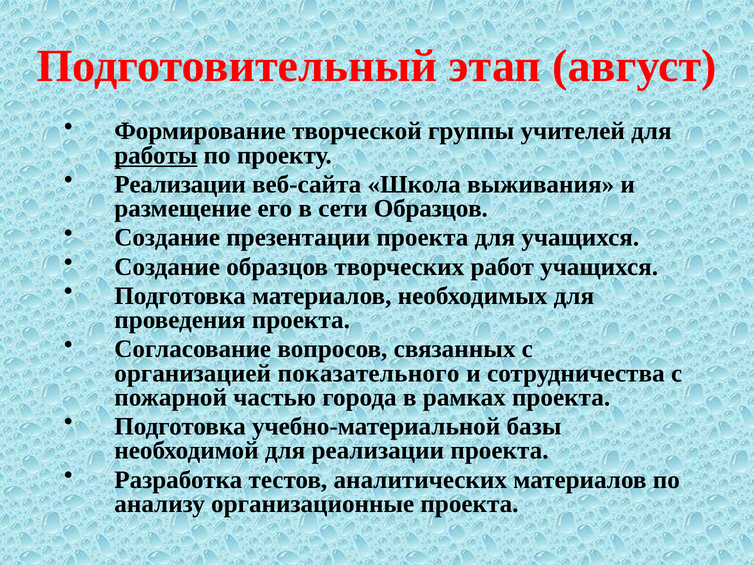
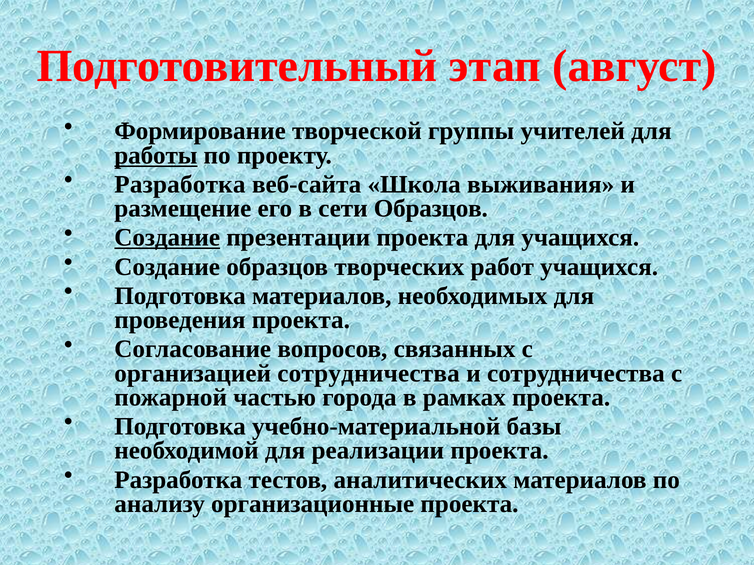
Реализации at (180, 185): Реализации -> Разработка
Создание at (167, 238) underline: none -> present
организацией показательного: показательного -> сотрудничества
